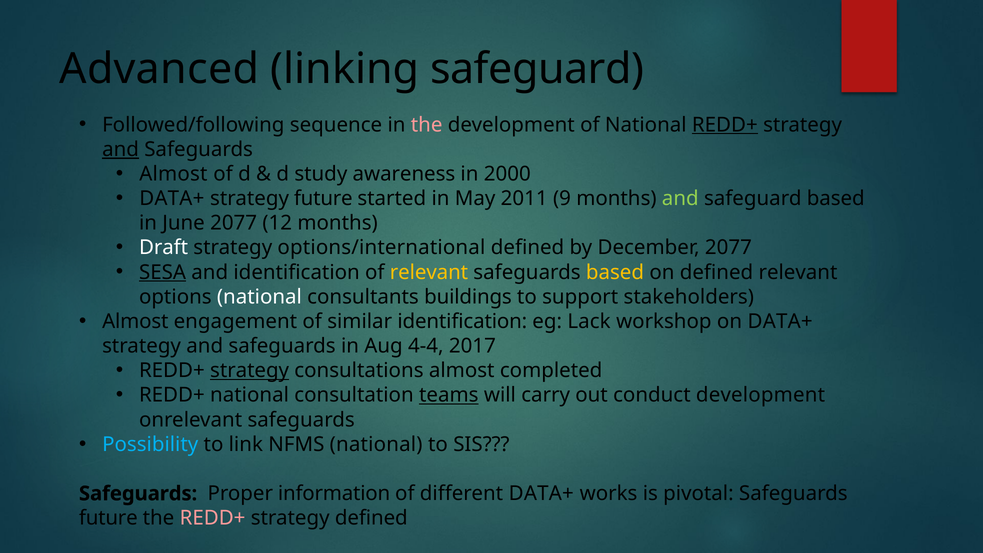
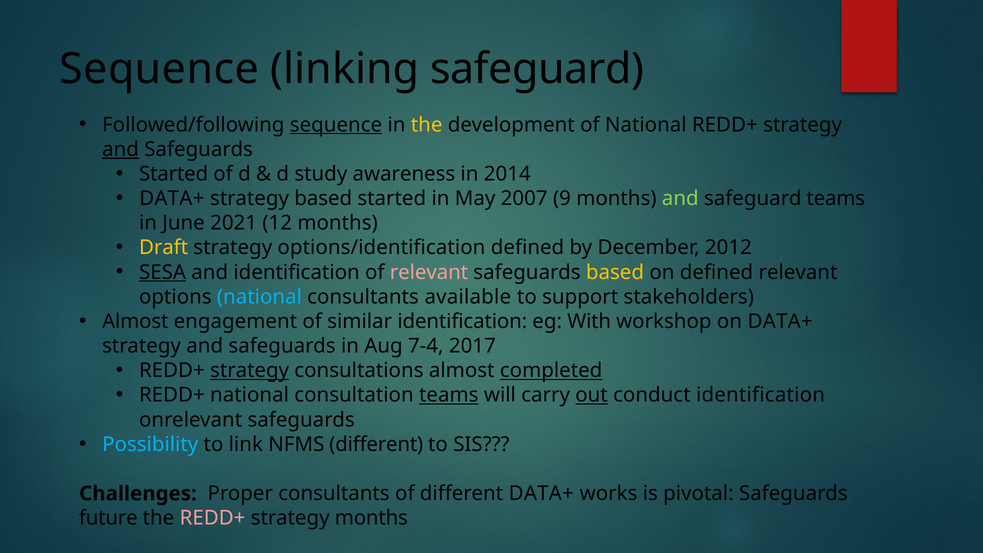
Advanced at (159, 69): Advanced -> Sequence
sequence at (336, 125) underline: none -> present
the at (427, 125) colour: pink -> yellow
REDD+ at (725, 125) underline: present -> none
Almost at (173, 174): Almost -> Started
2000: 2000 -> 2014
strategy future: future -> based
2011: 2011 -> 2007
safeguard based: based -> teams
June 2077: 2077 -> 2021
Draft colour: white -> yellow
options/international: options/international -> options/identification
December 2077: 2077 -> 2012
relevant at (429, 272) colour: yellow -> pink
national at (259, 297) colour: white -> light blue
buildings: buildings -> available
Lack: Lack -> With
4-4: 4-4 -> 7-4
completed underline: none -> present
out underline: none -> present
conduct development: development -> identification
NFMS national: national -> different
Safeguards at (138, 494): Safeguards -> Challenges
Proper information: information -> consultants
strategy defined: defined -> months
